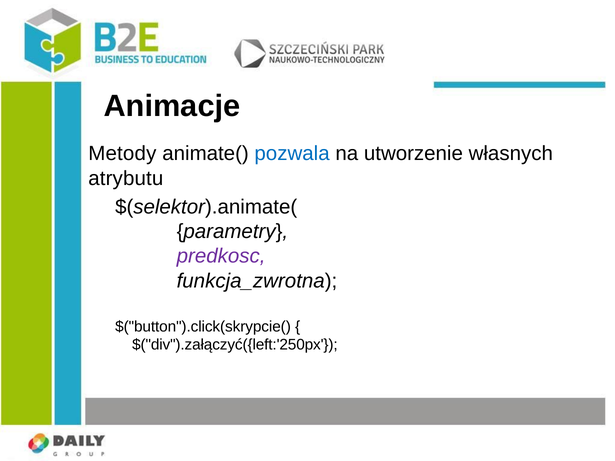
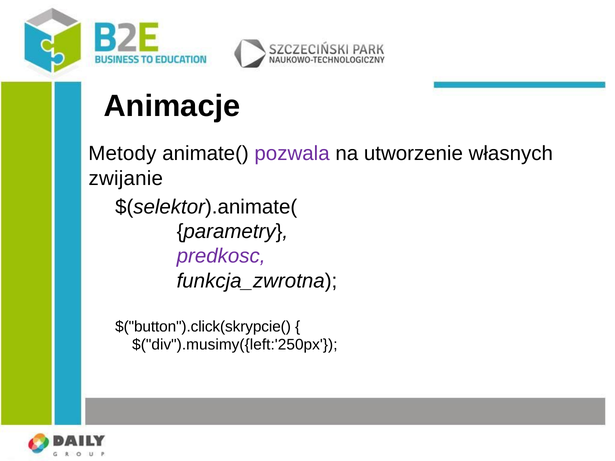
pozwala colour: blue -> purple
atrybutu: atrybutu -> zwijanie
$("div").załączyć({left:'250px: $("div").załączyć({left:'250px -> $("div").musimy({left:'250px
